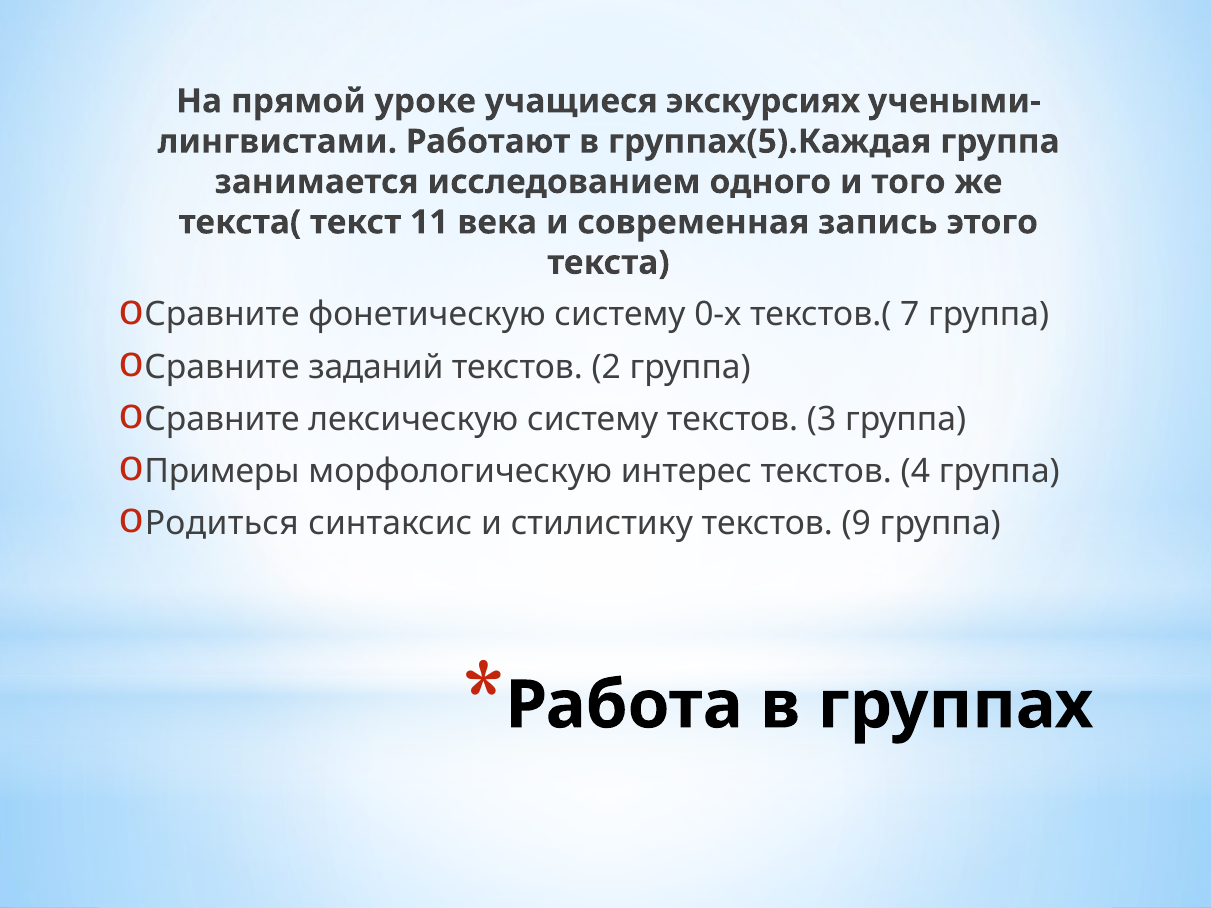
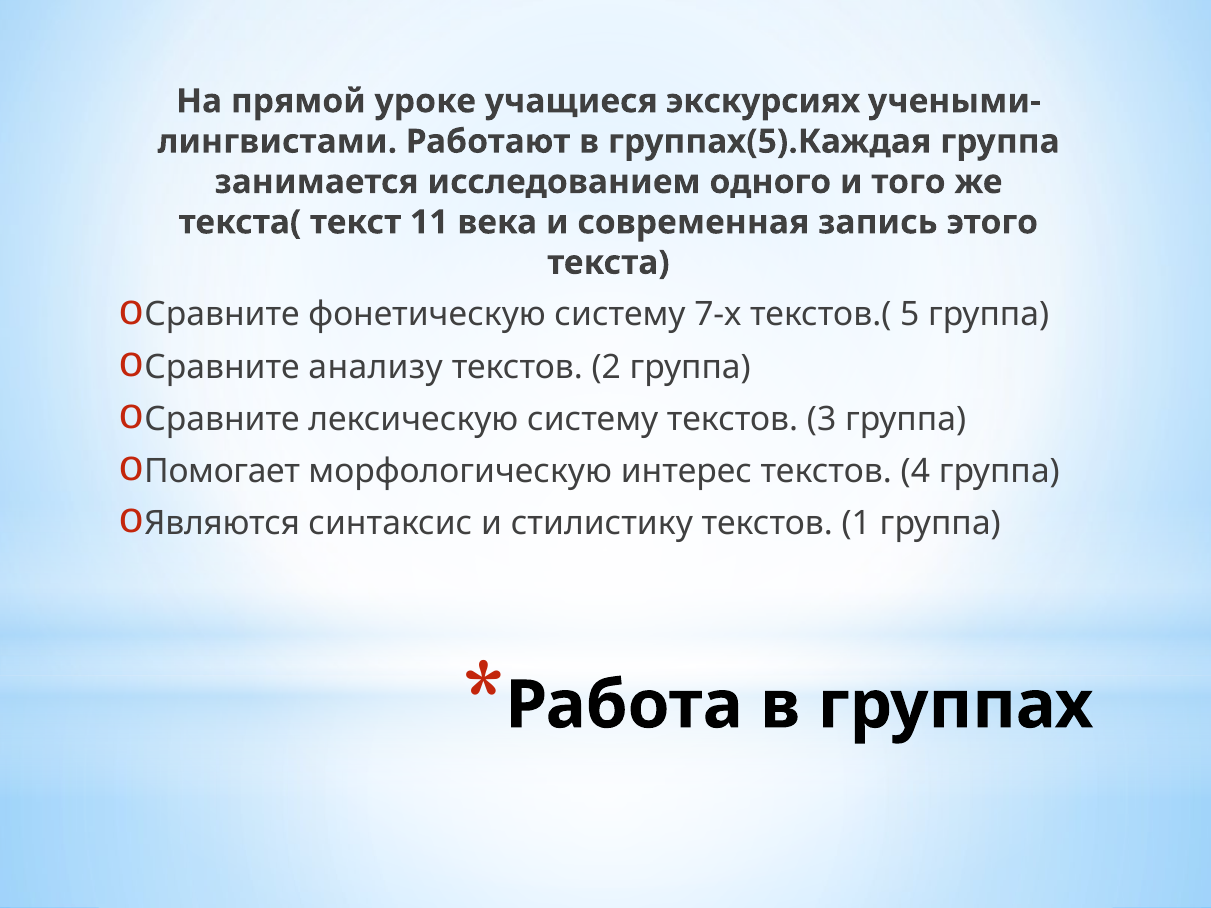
0-х: 0-х -> 7-х
7: 7 -> 5
заданий: заданий -> анализу
Примеры: Примеры -> Помогает
Родиться: Родиться -> Являются
9: 9 -> 1
